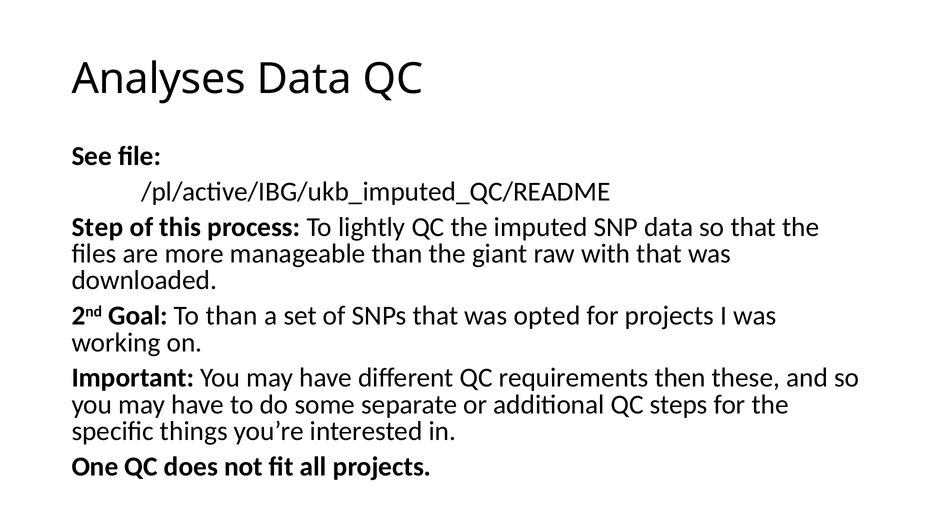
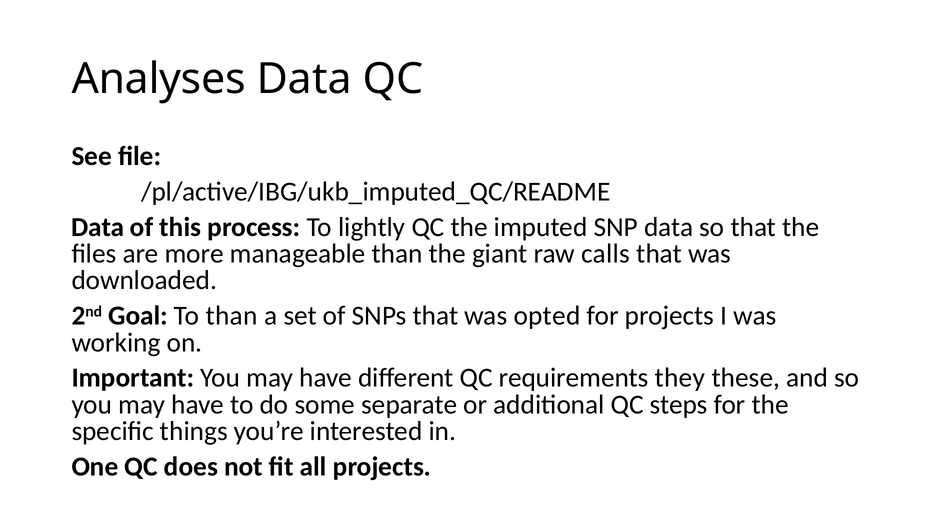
Step at (97, 227): Step -> Data
with: with -> calls
then: then -> they
